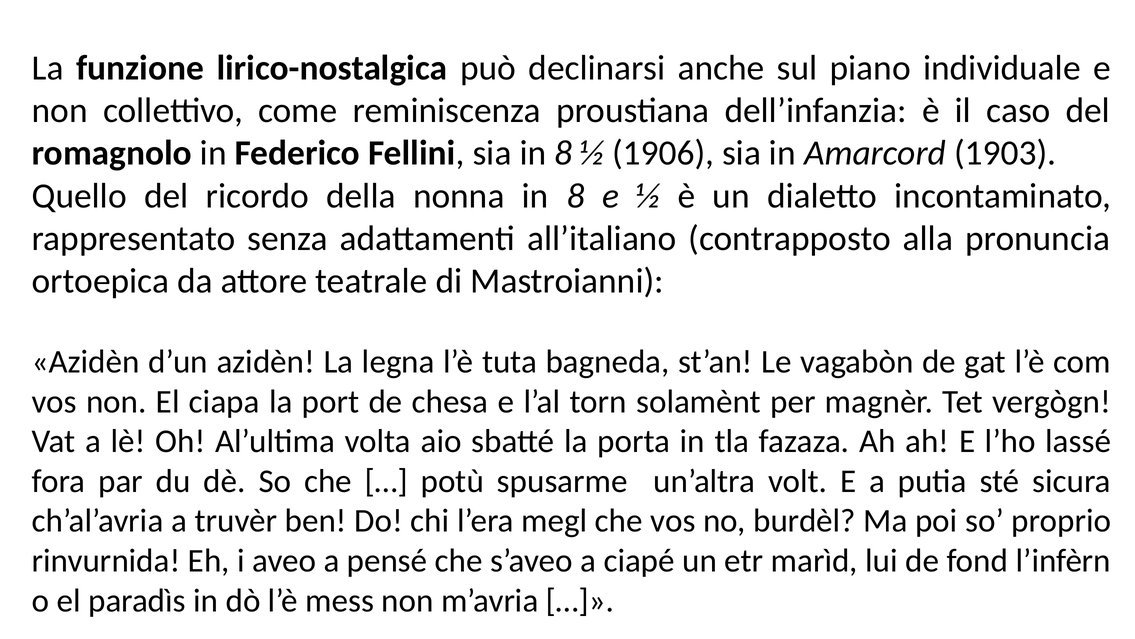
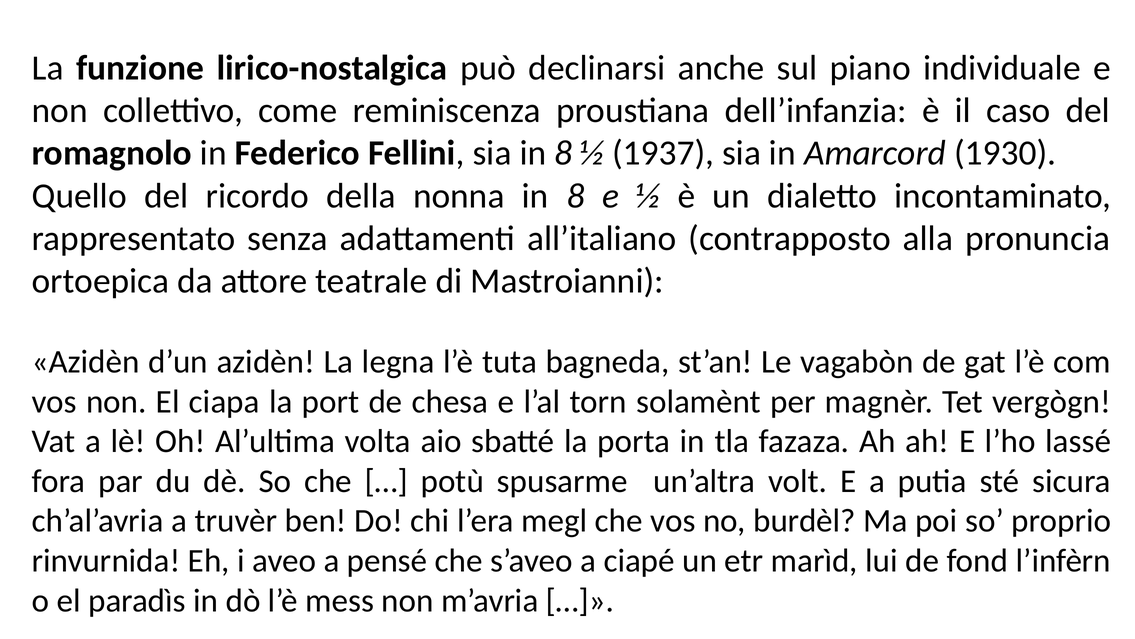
1906: 1906 -> 1937
1903: 1903 -> 1930
